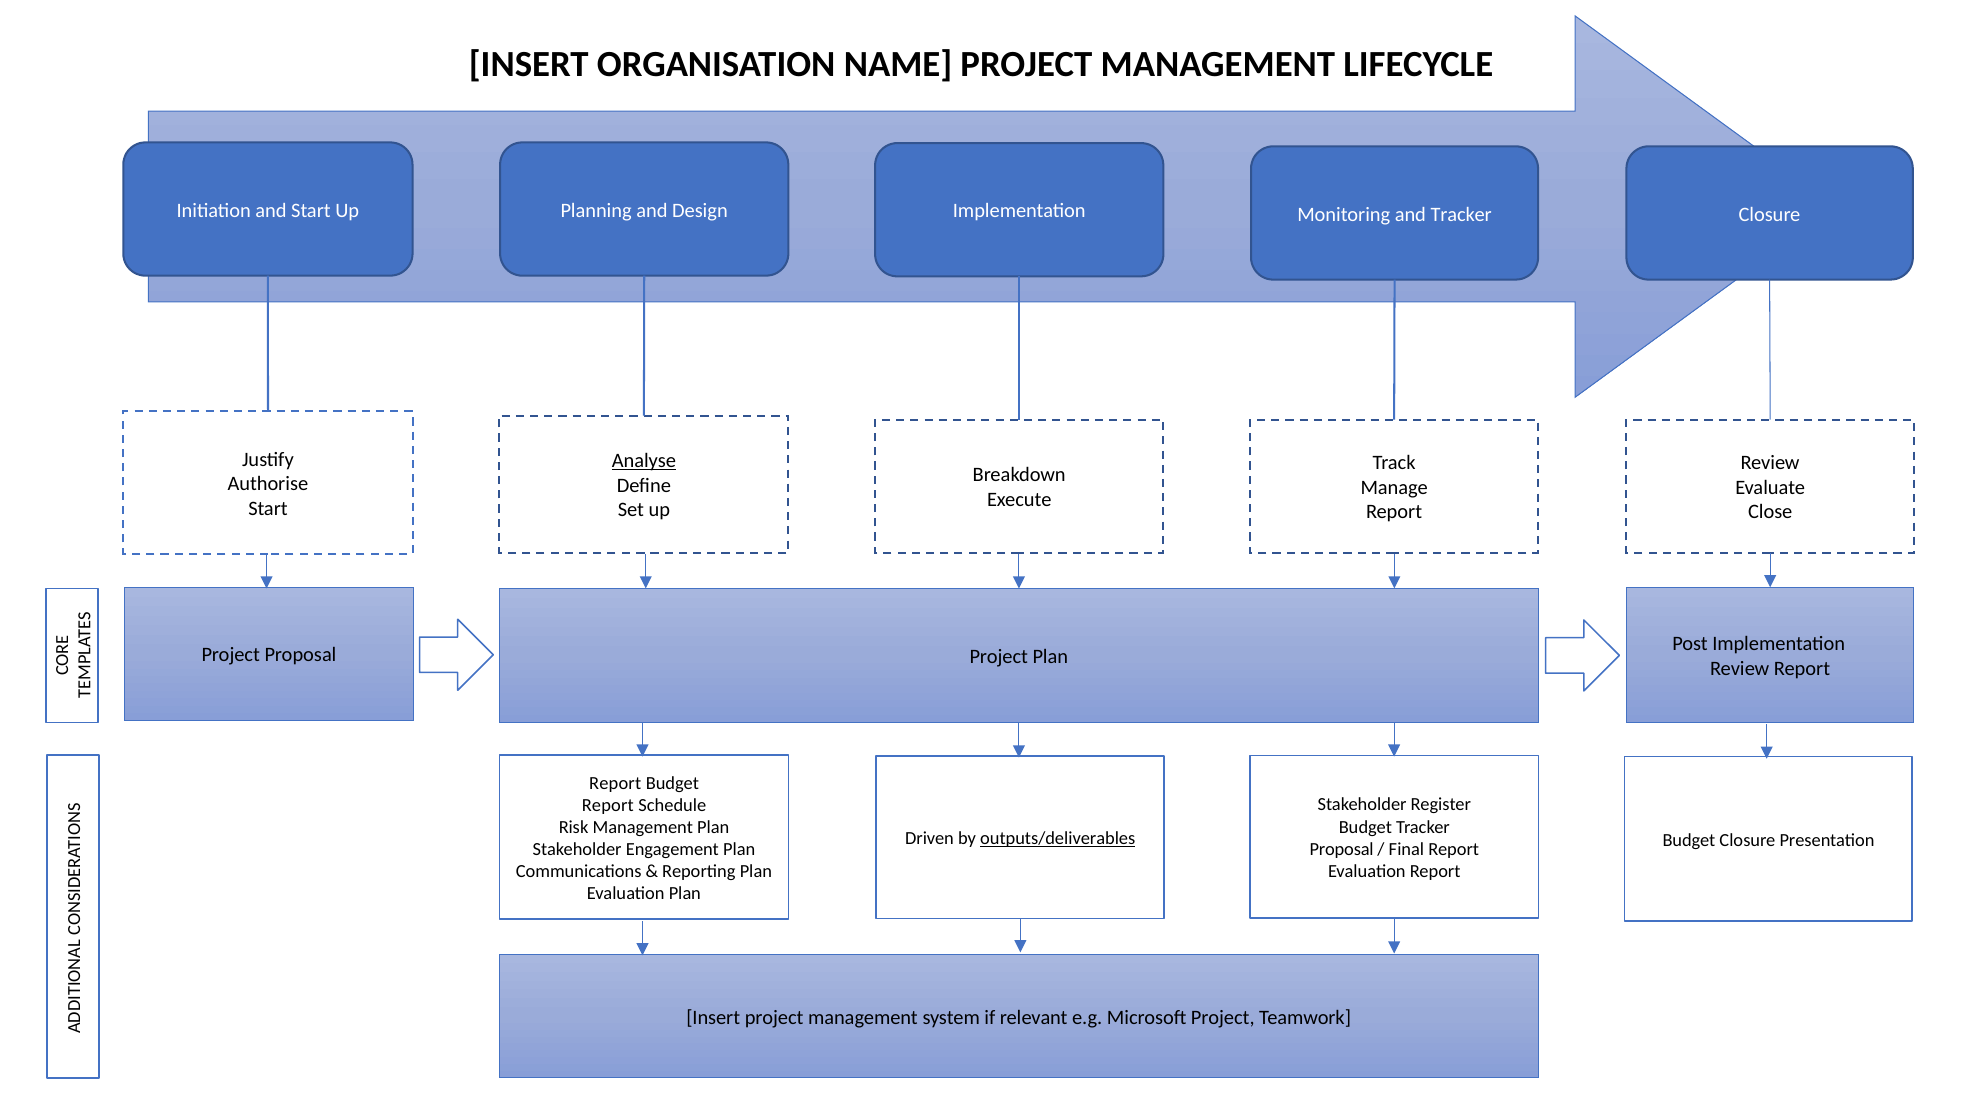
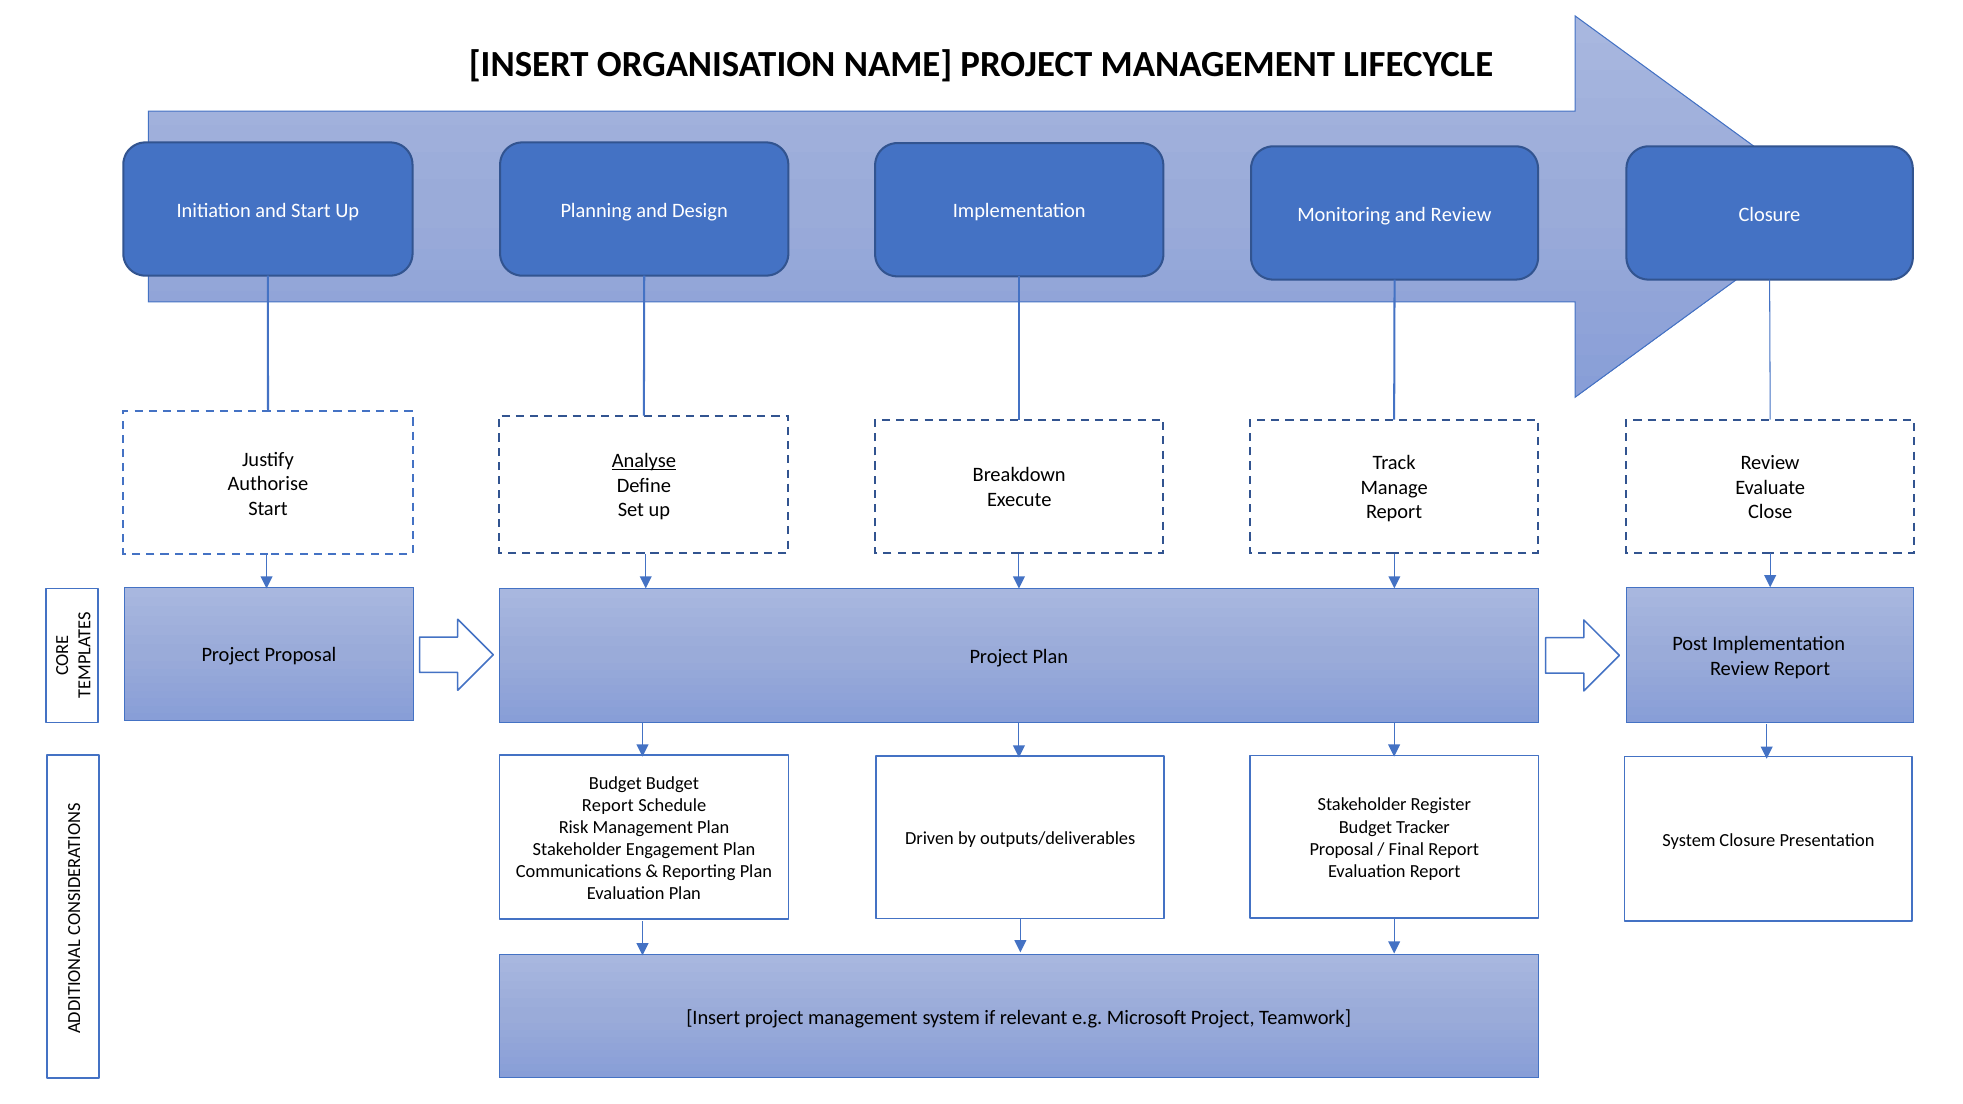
and Tracker: Tracker -> Review
Report at (615, 783): Report -> Budget
outputs/deliverables underline: present -> none
Budget at (1689, 840): Budget -> System
